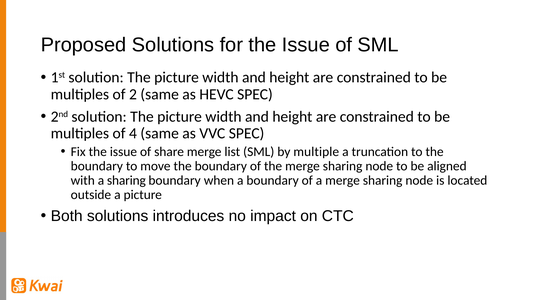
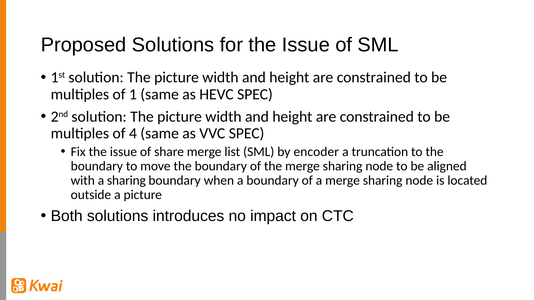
2: 2 -> 1
multiple: multiple -> encoder
